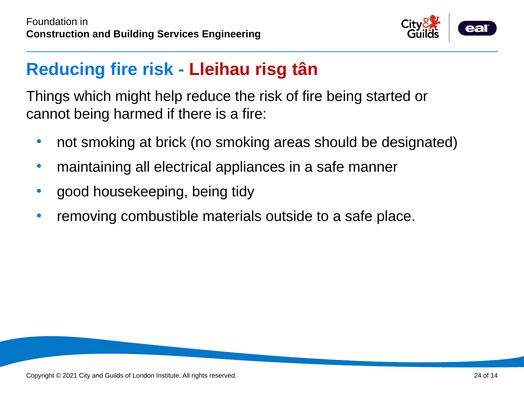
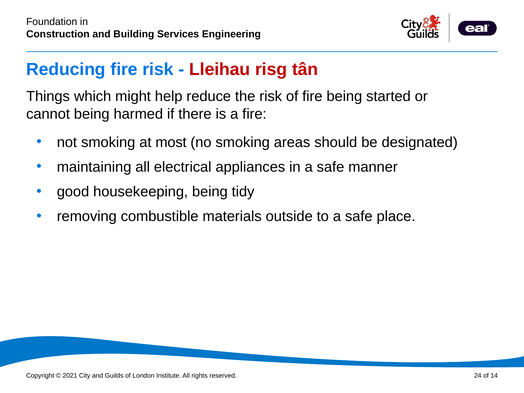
brick: brick -> most
